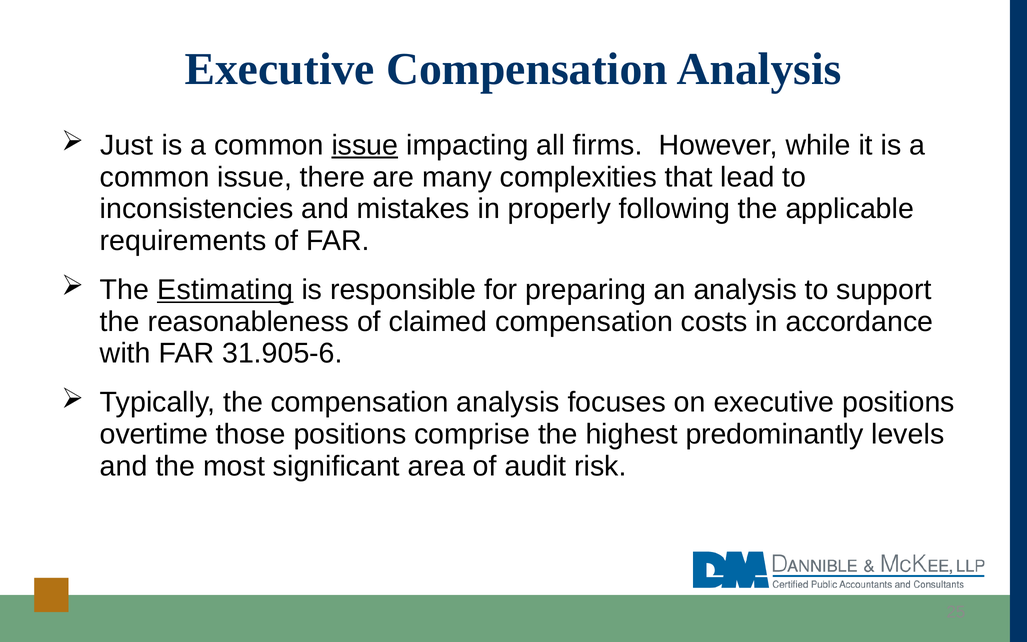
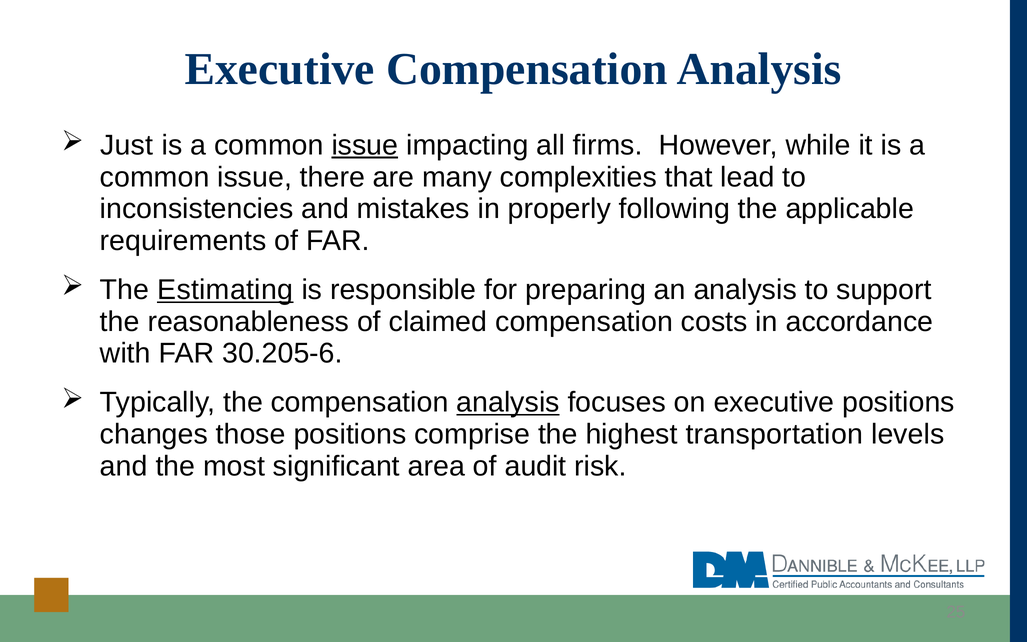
31.905-6: 31.905-6 -> 30.205-6
analysis at (508, 402) underline: none -> present
overtime: overtime -> changes
predominantly: predominantly -> transportation
